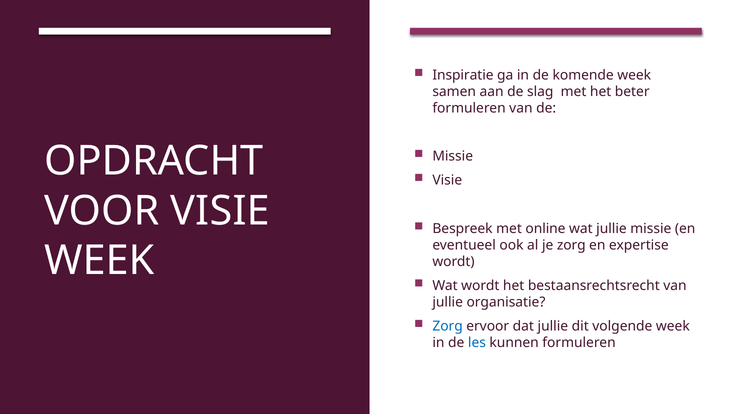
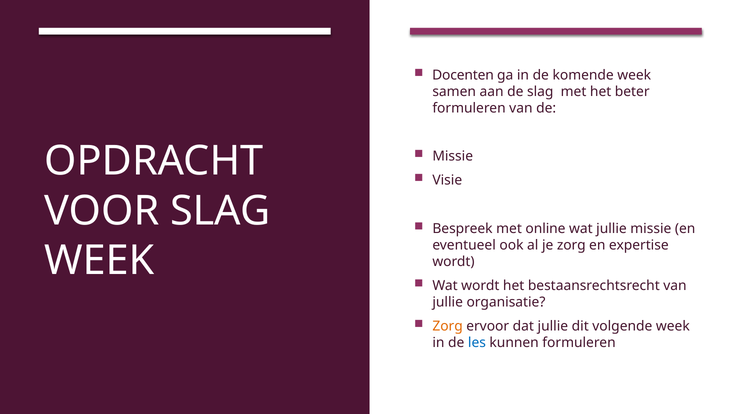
Inspiratie: Inspiratie -> Docenten
VOOR VISIE: VISIE -> SLAG
Zorg at (448, 327) colour: blue -> orange
